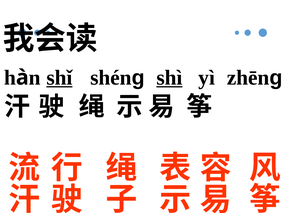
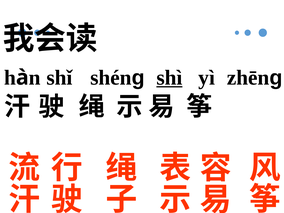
shǐ underline: present -> none
